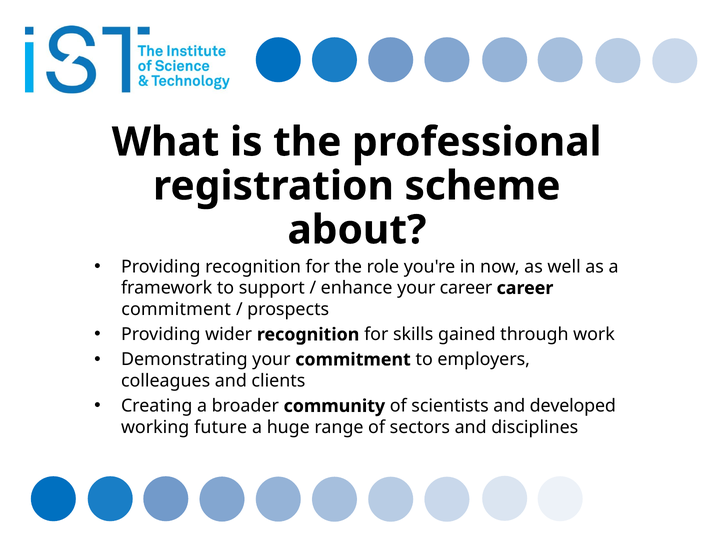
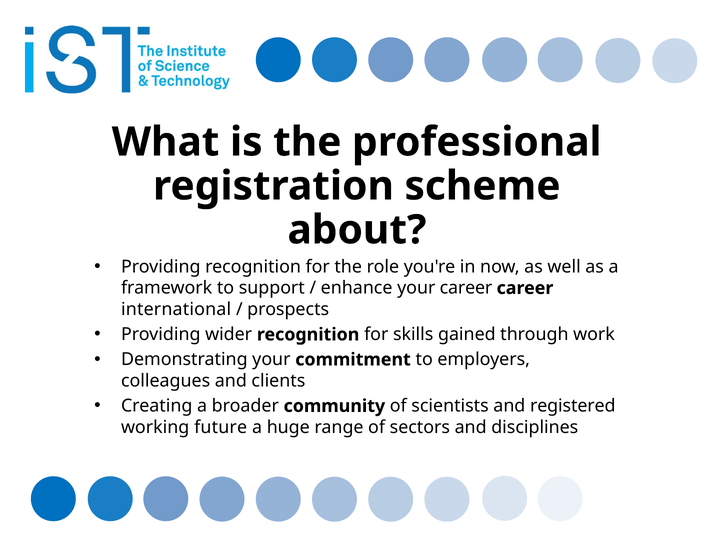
commitment at (176, 309): commitment -> international
developed: developed -> registered
